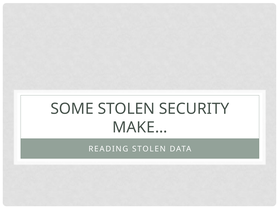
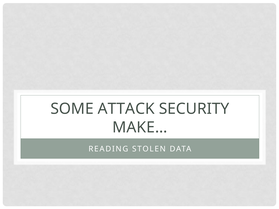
SOME STOLEN: STOLEN -> ATTACK
